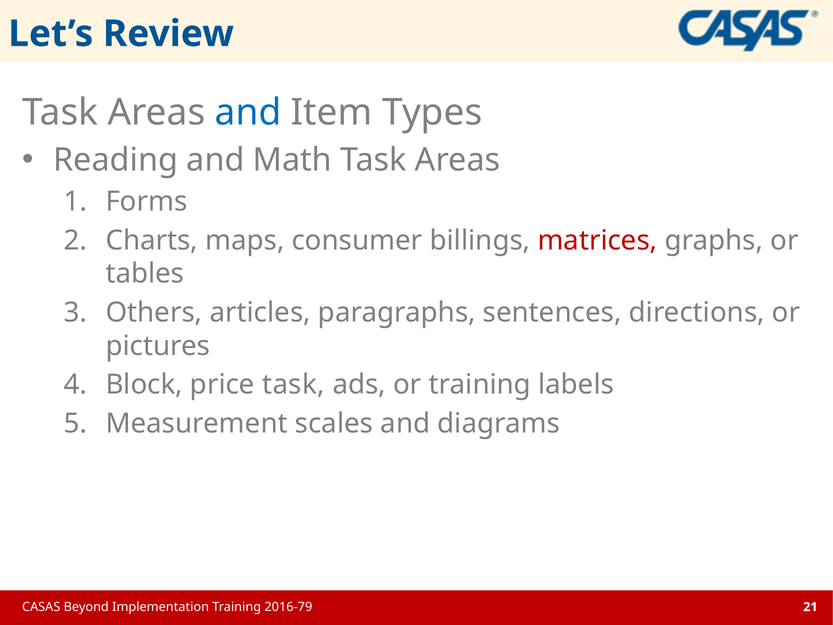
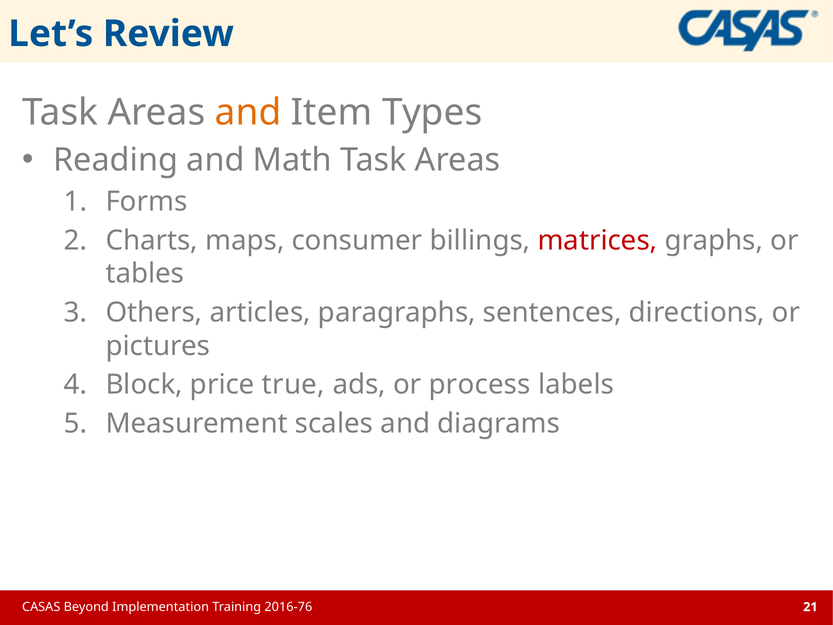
and at (248, 112) colour: blue -> orange
price task: task -> true
or training: training -> process
2016-79: 2016-79 -> 2016-76
